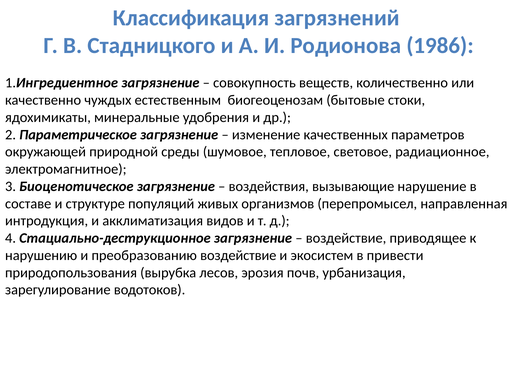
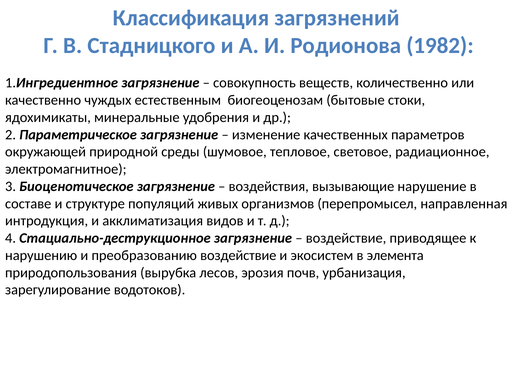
1986: 1986 -> 1982
привести: привести -> элемента
